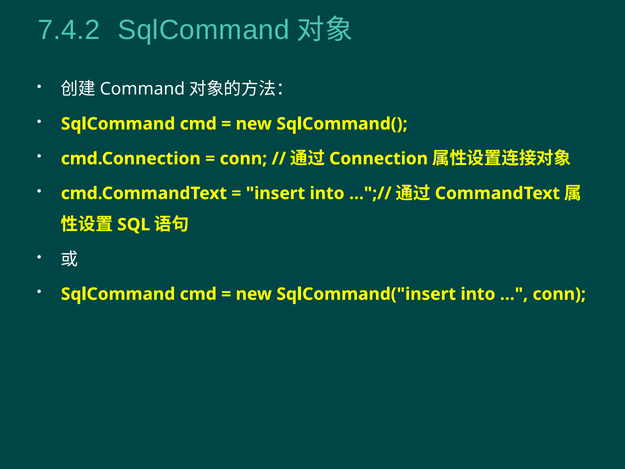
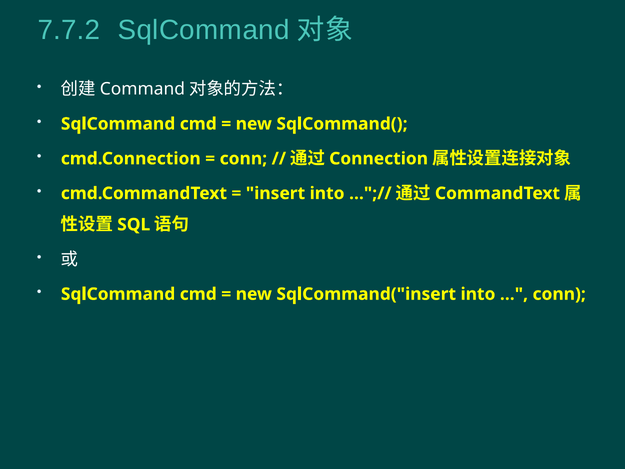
7.4.2: 7.4.2 -> 7.7.2
